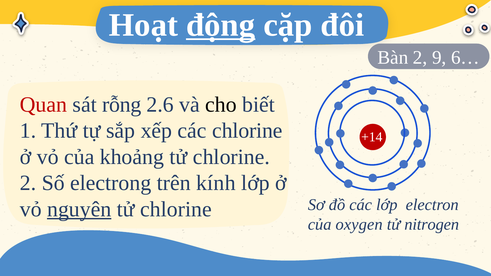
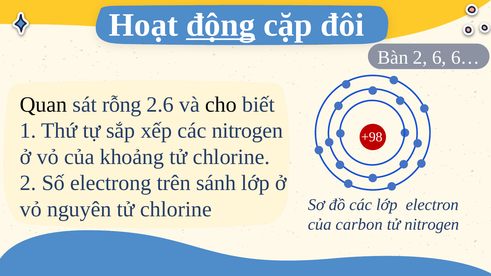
9: 9 -> 6
Quan colour: red -> black
các chlorine: chlorine -> nitrogen
+14: +14 -> +98
kính: kính -> sánh
nguyên underline: present -> none
oxygen: oxygen -> carbon
